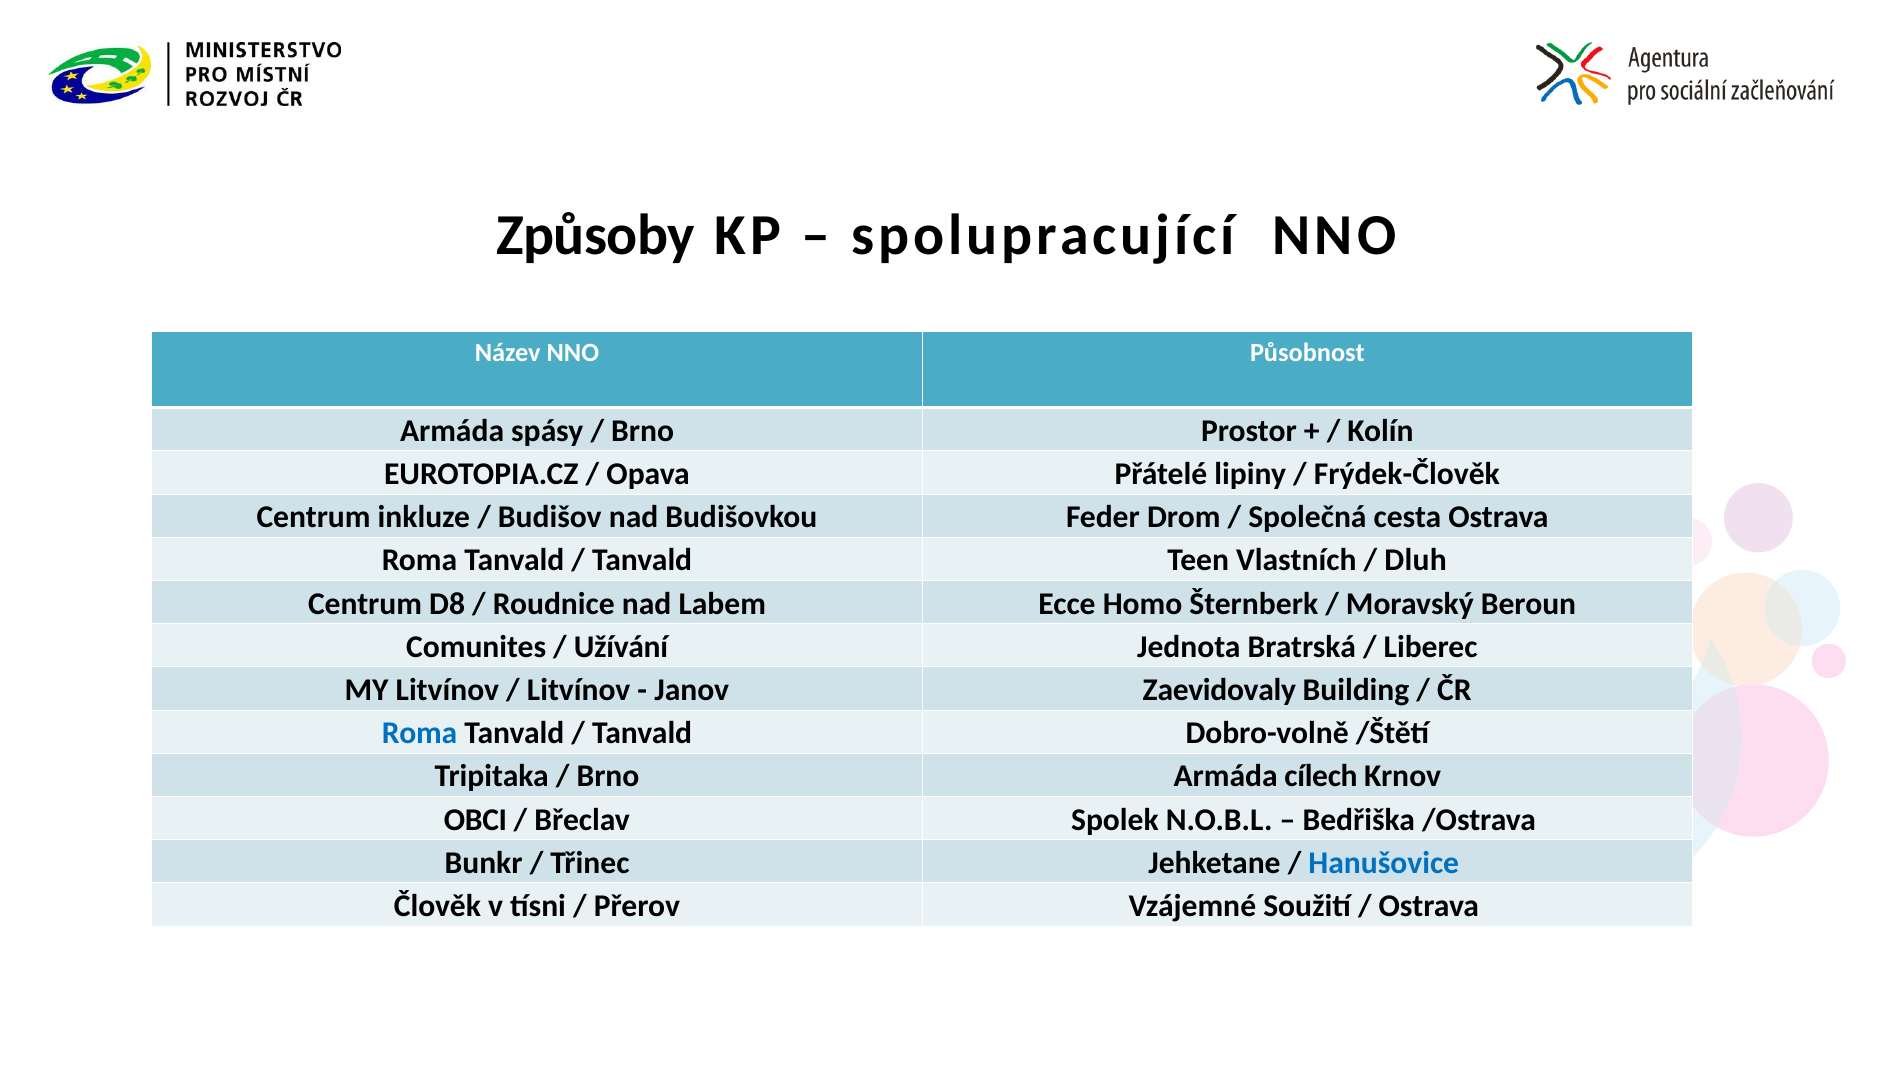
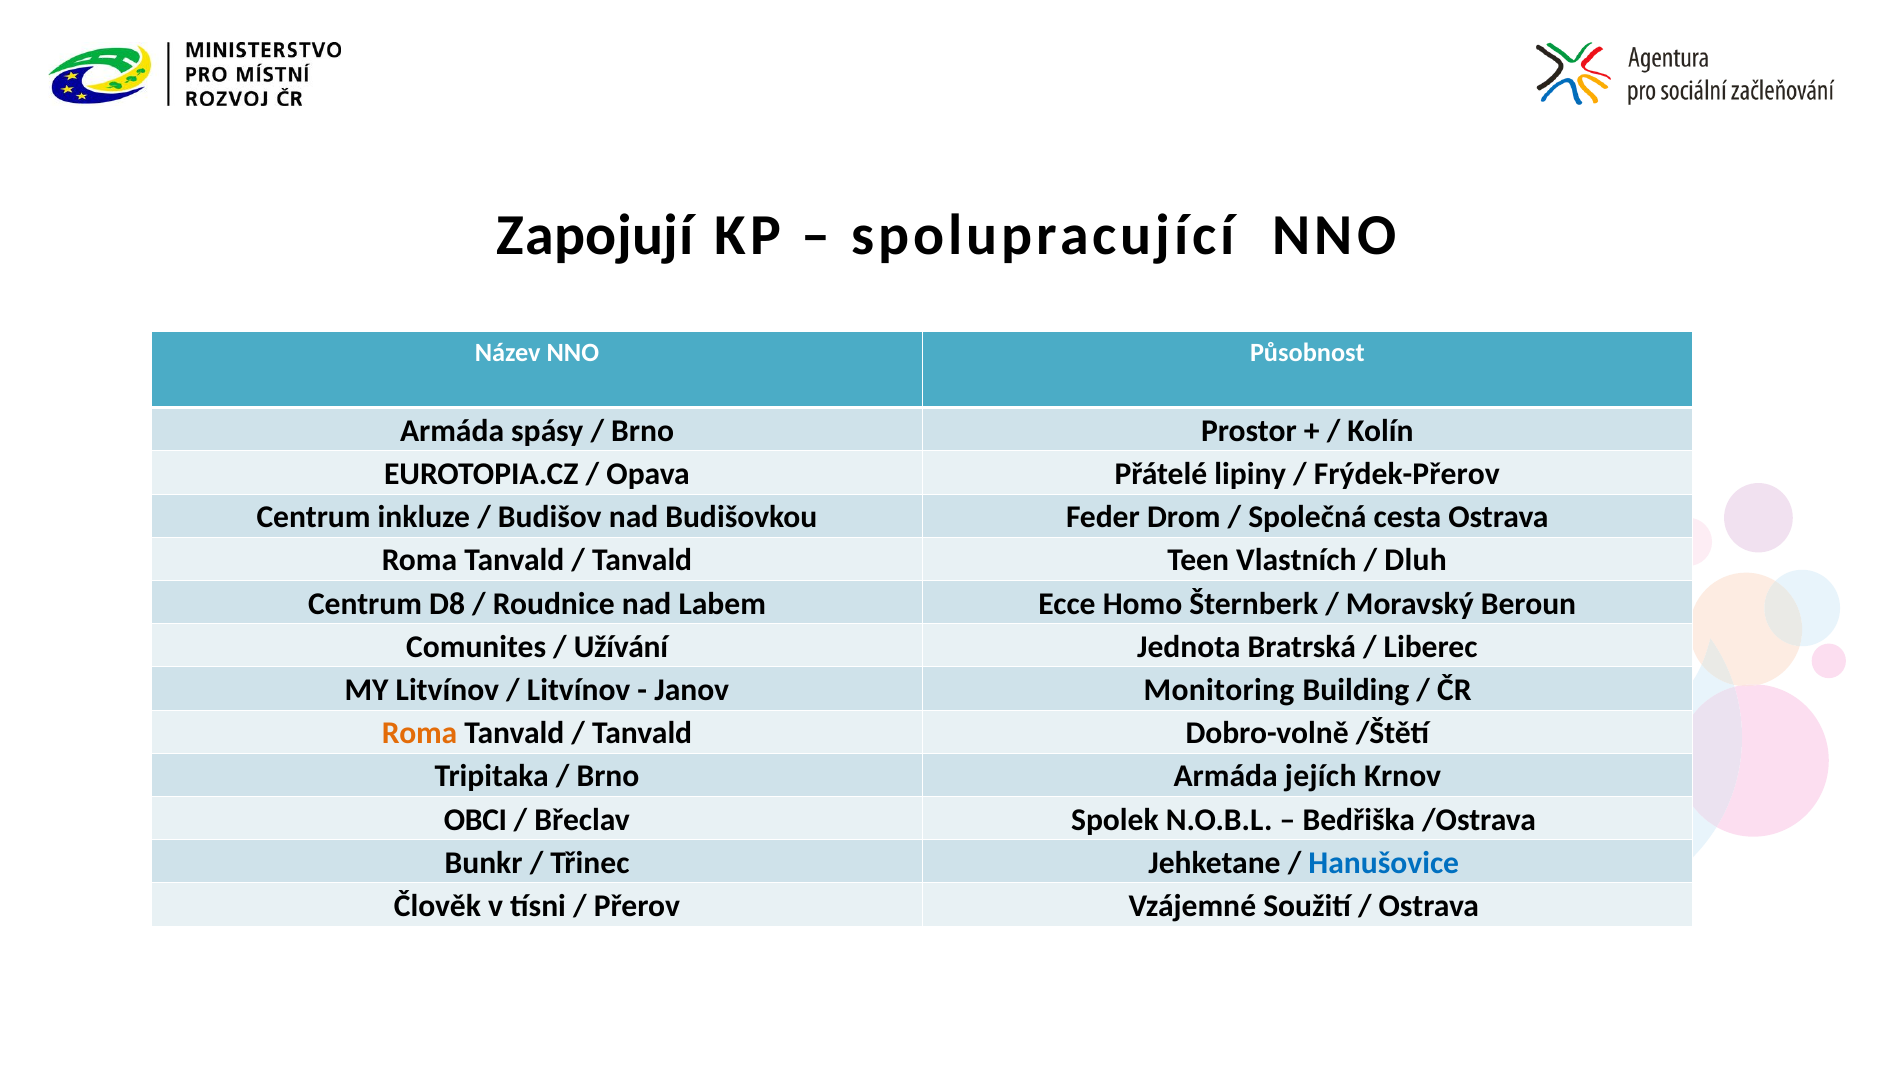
Způsoby: Způsoby -> Zapojují
Frýdek-Člověk: Frýdek-Člověk -> Frýdek-Přerov
Zaevidovaly: Zaevidovaly -> Monitoring
Roma at (420, 733) colour: blue -> orange
cílech: cílech -> jejích
